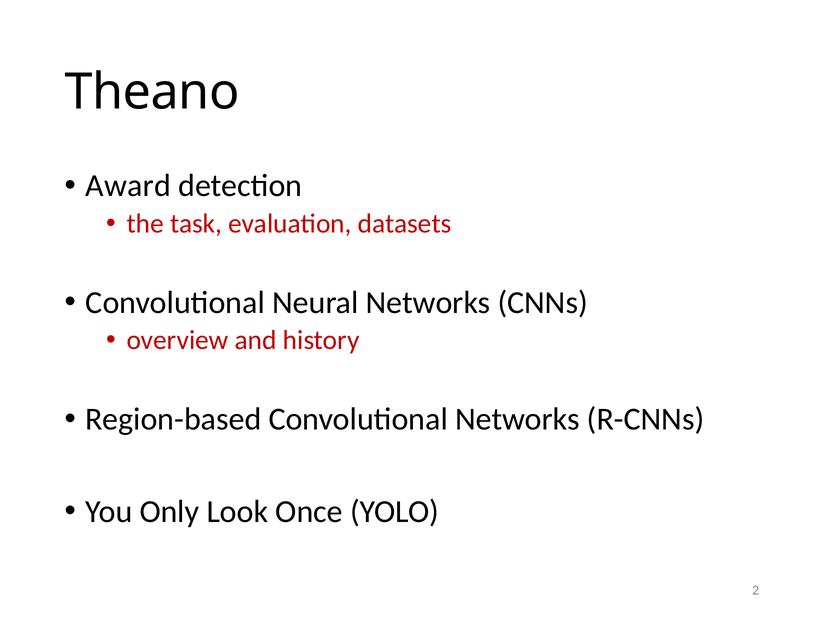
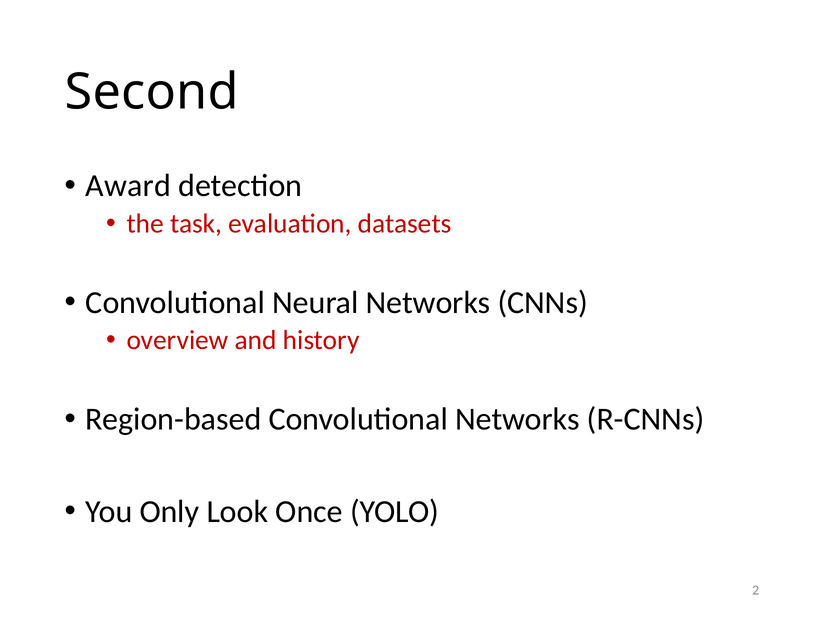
Theano: Theano -> Second
